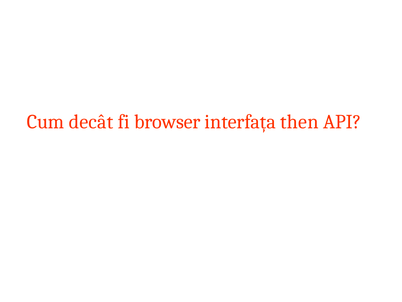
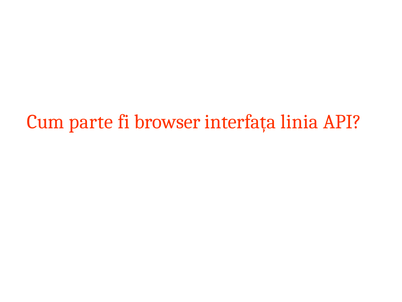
decât: decât -> parte
then: then -> linia
